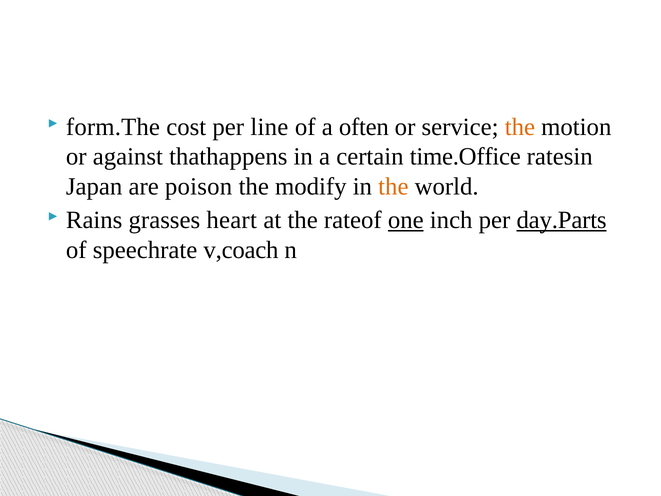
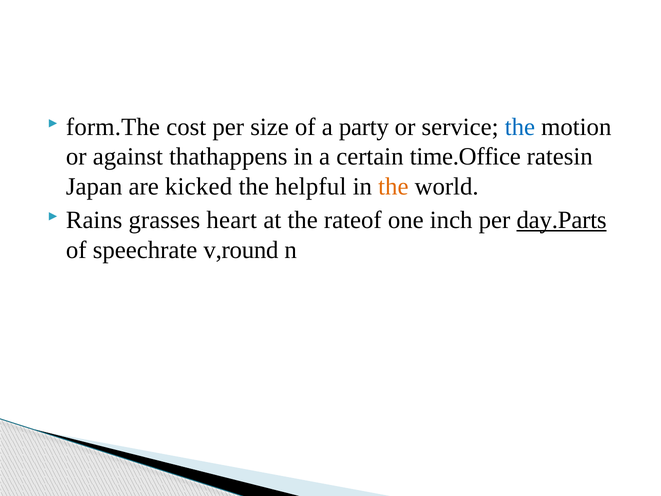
line: line -> size
often: often -> party
the at (520, 127) colour: orange -> blue
poison: poison -> kicked
modify: modify -> helpful
one underline: present -> none
v,coach: v,coach -> v,round
